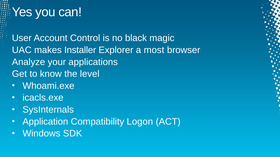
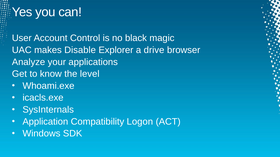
Installer: Installer -> Disable
most: most -> drive
